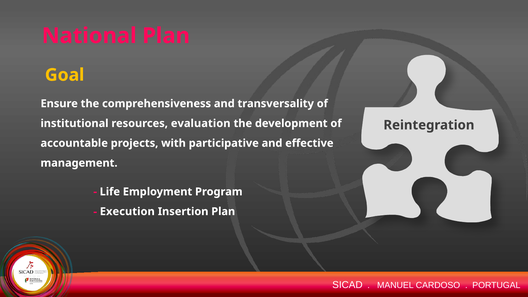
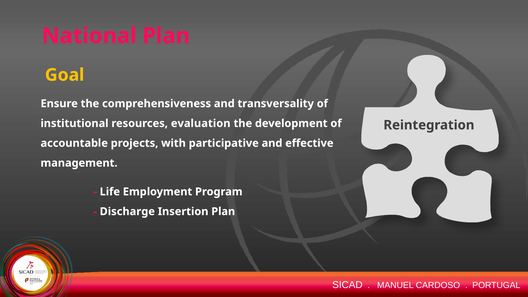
Execution: Execution -> Discharge
